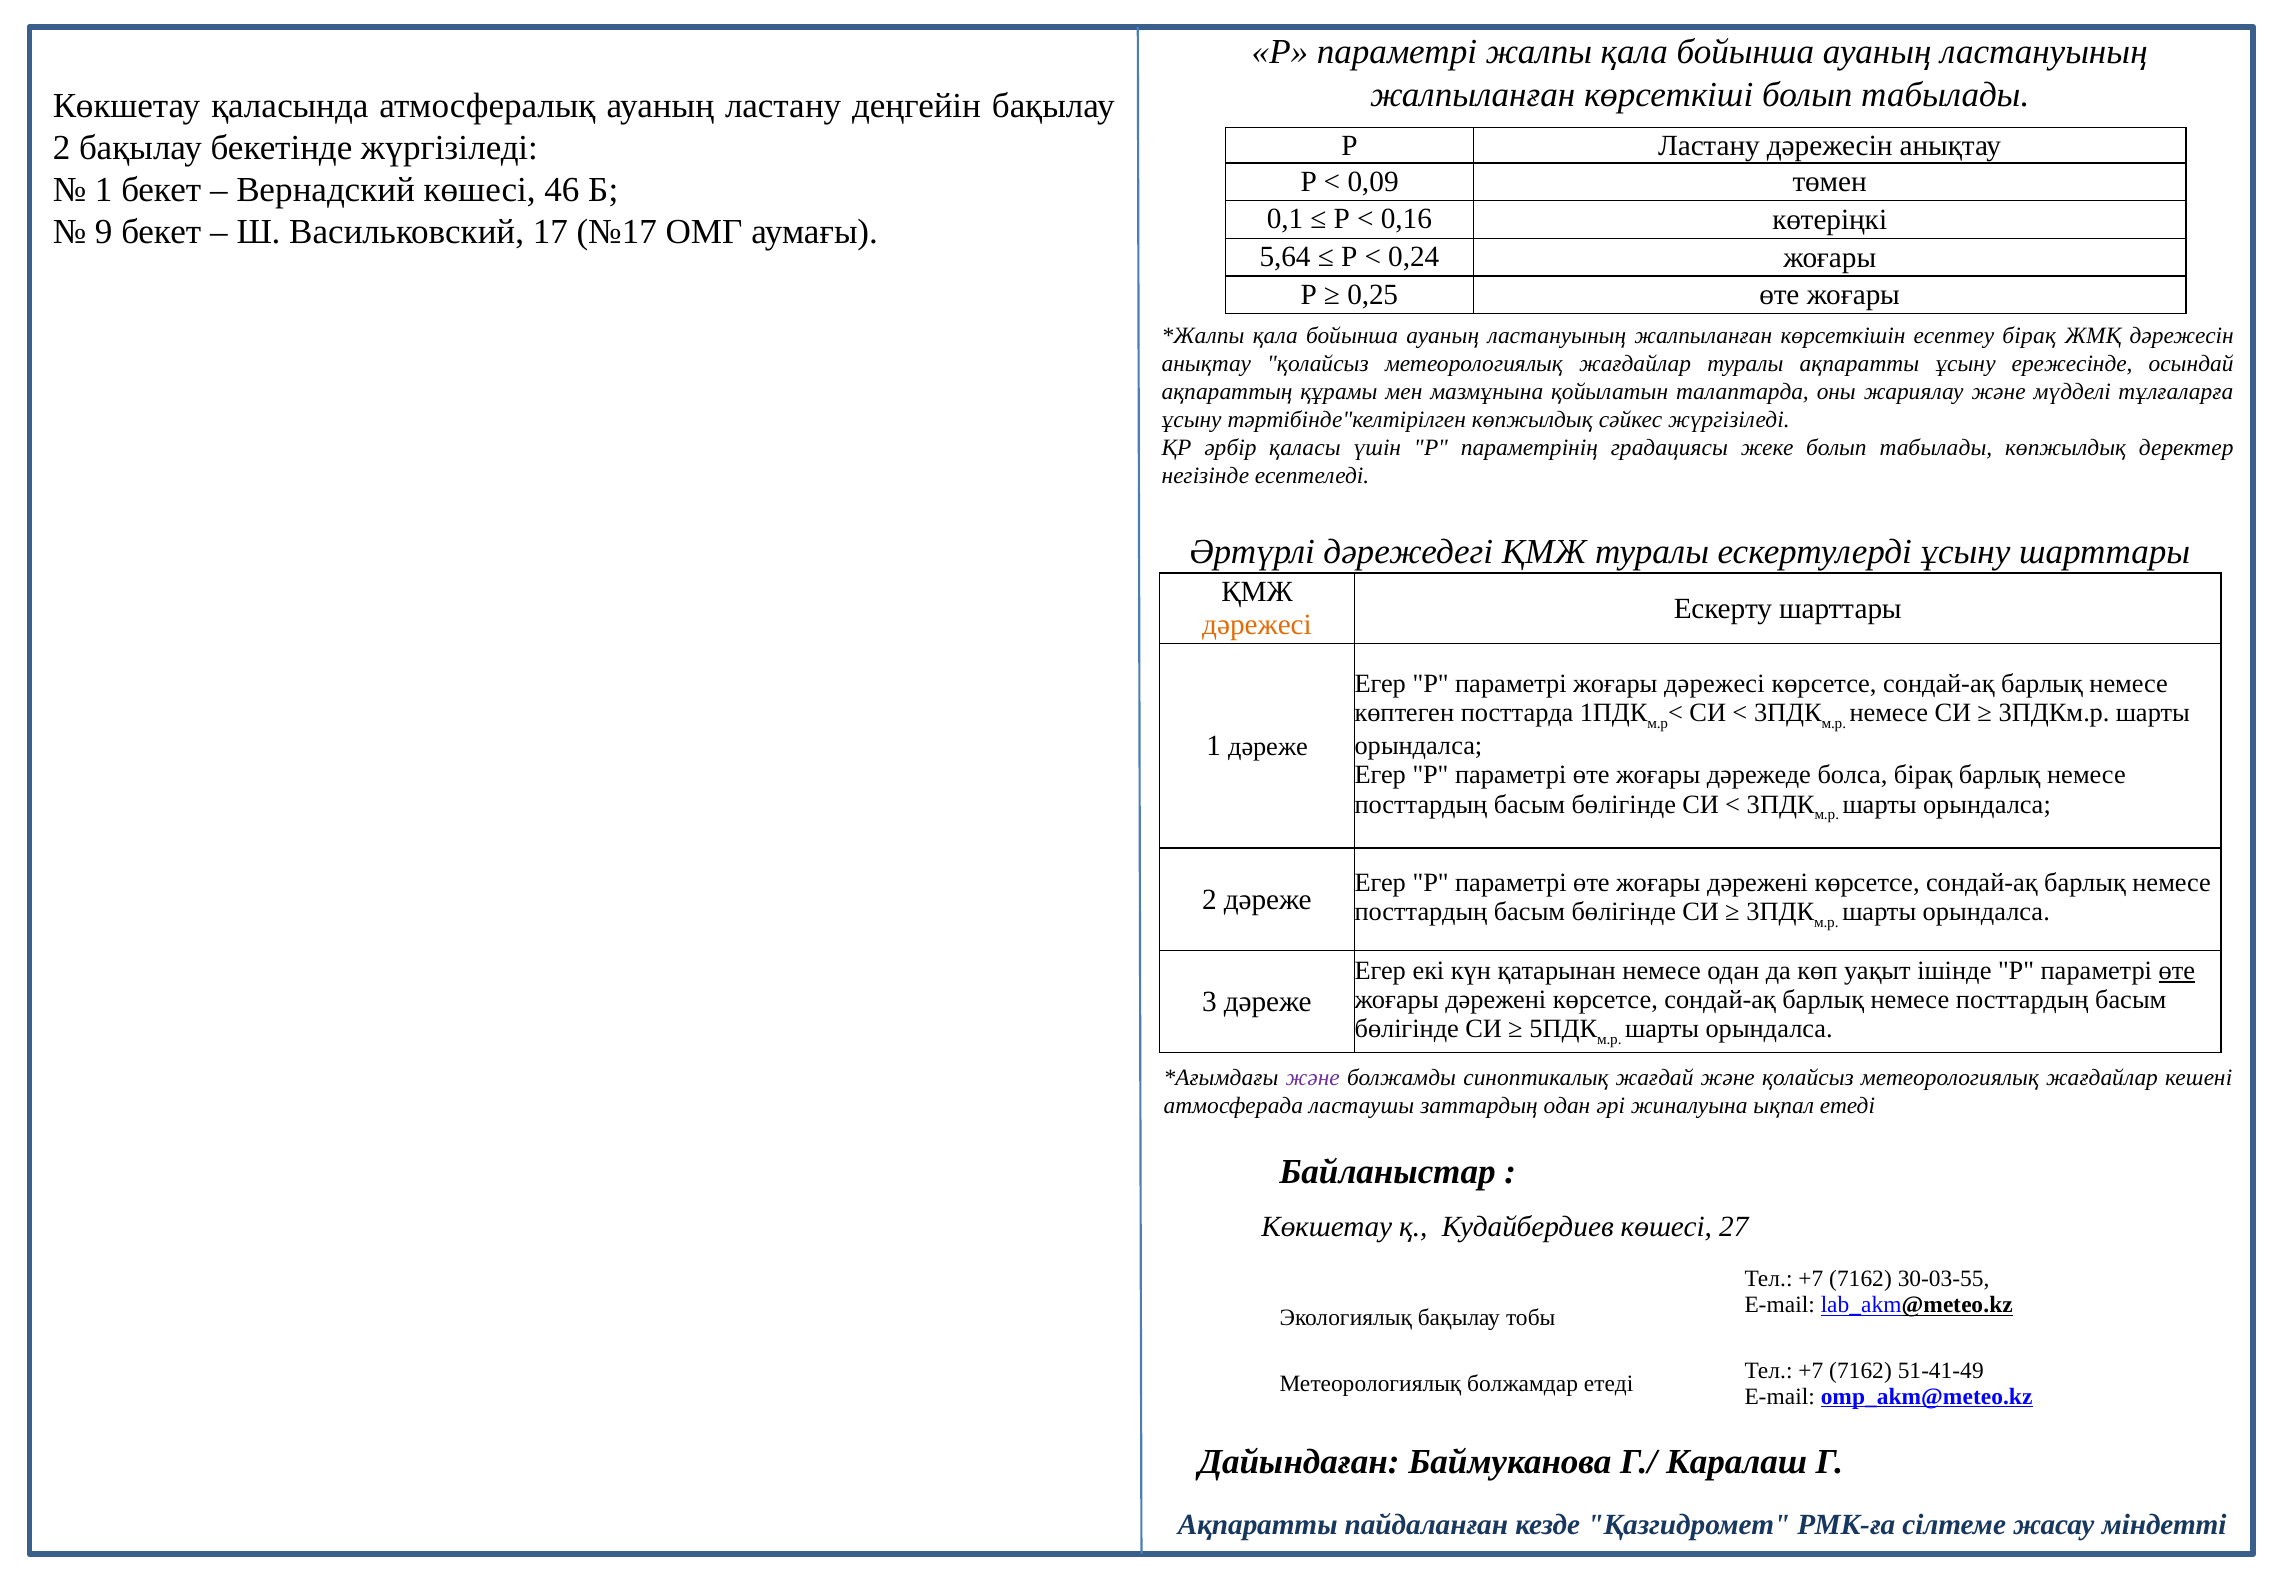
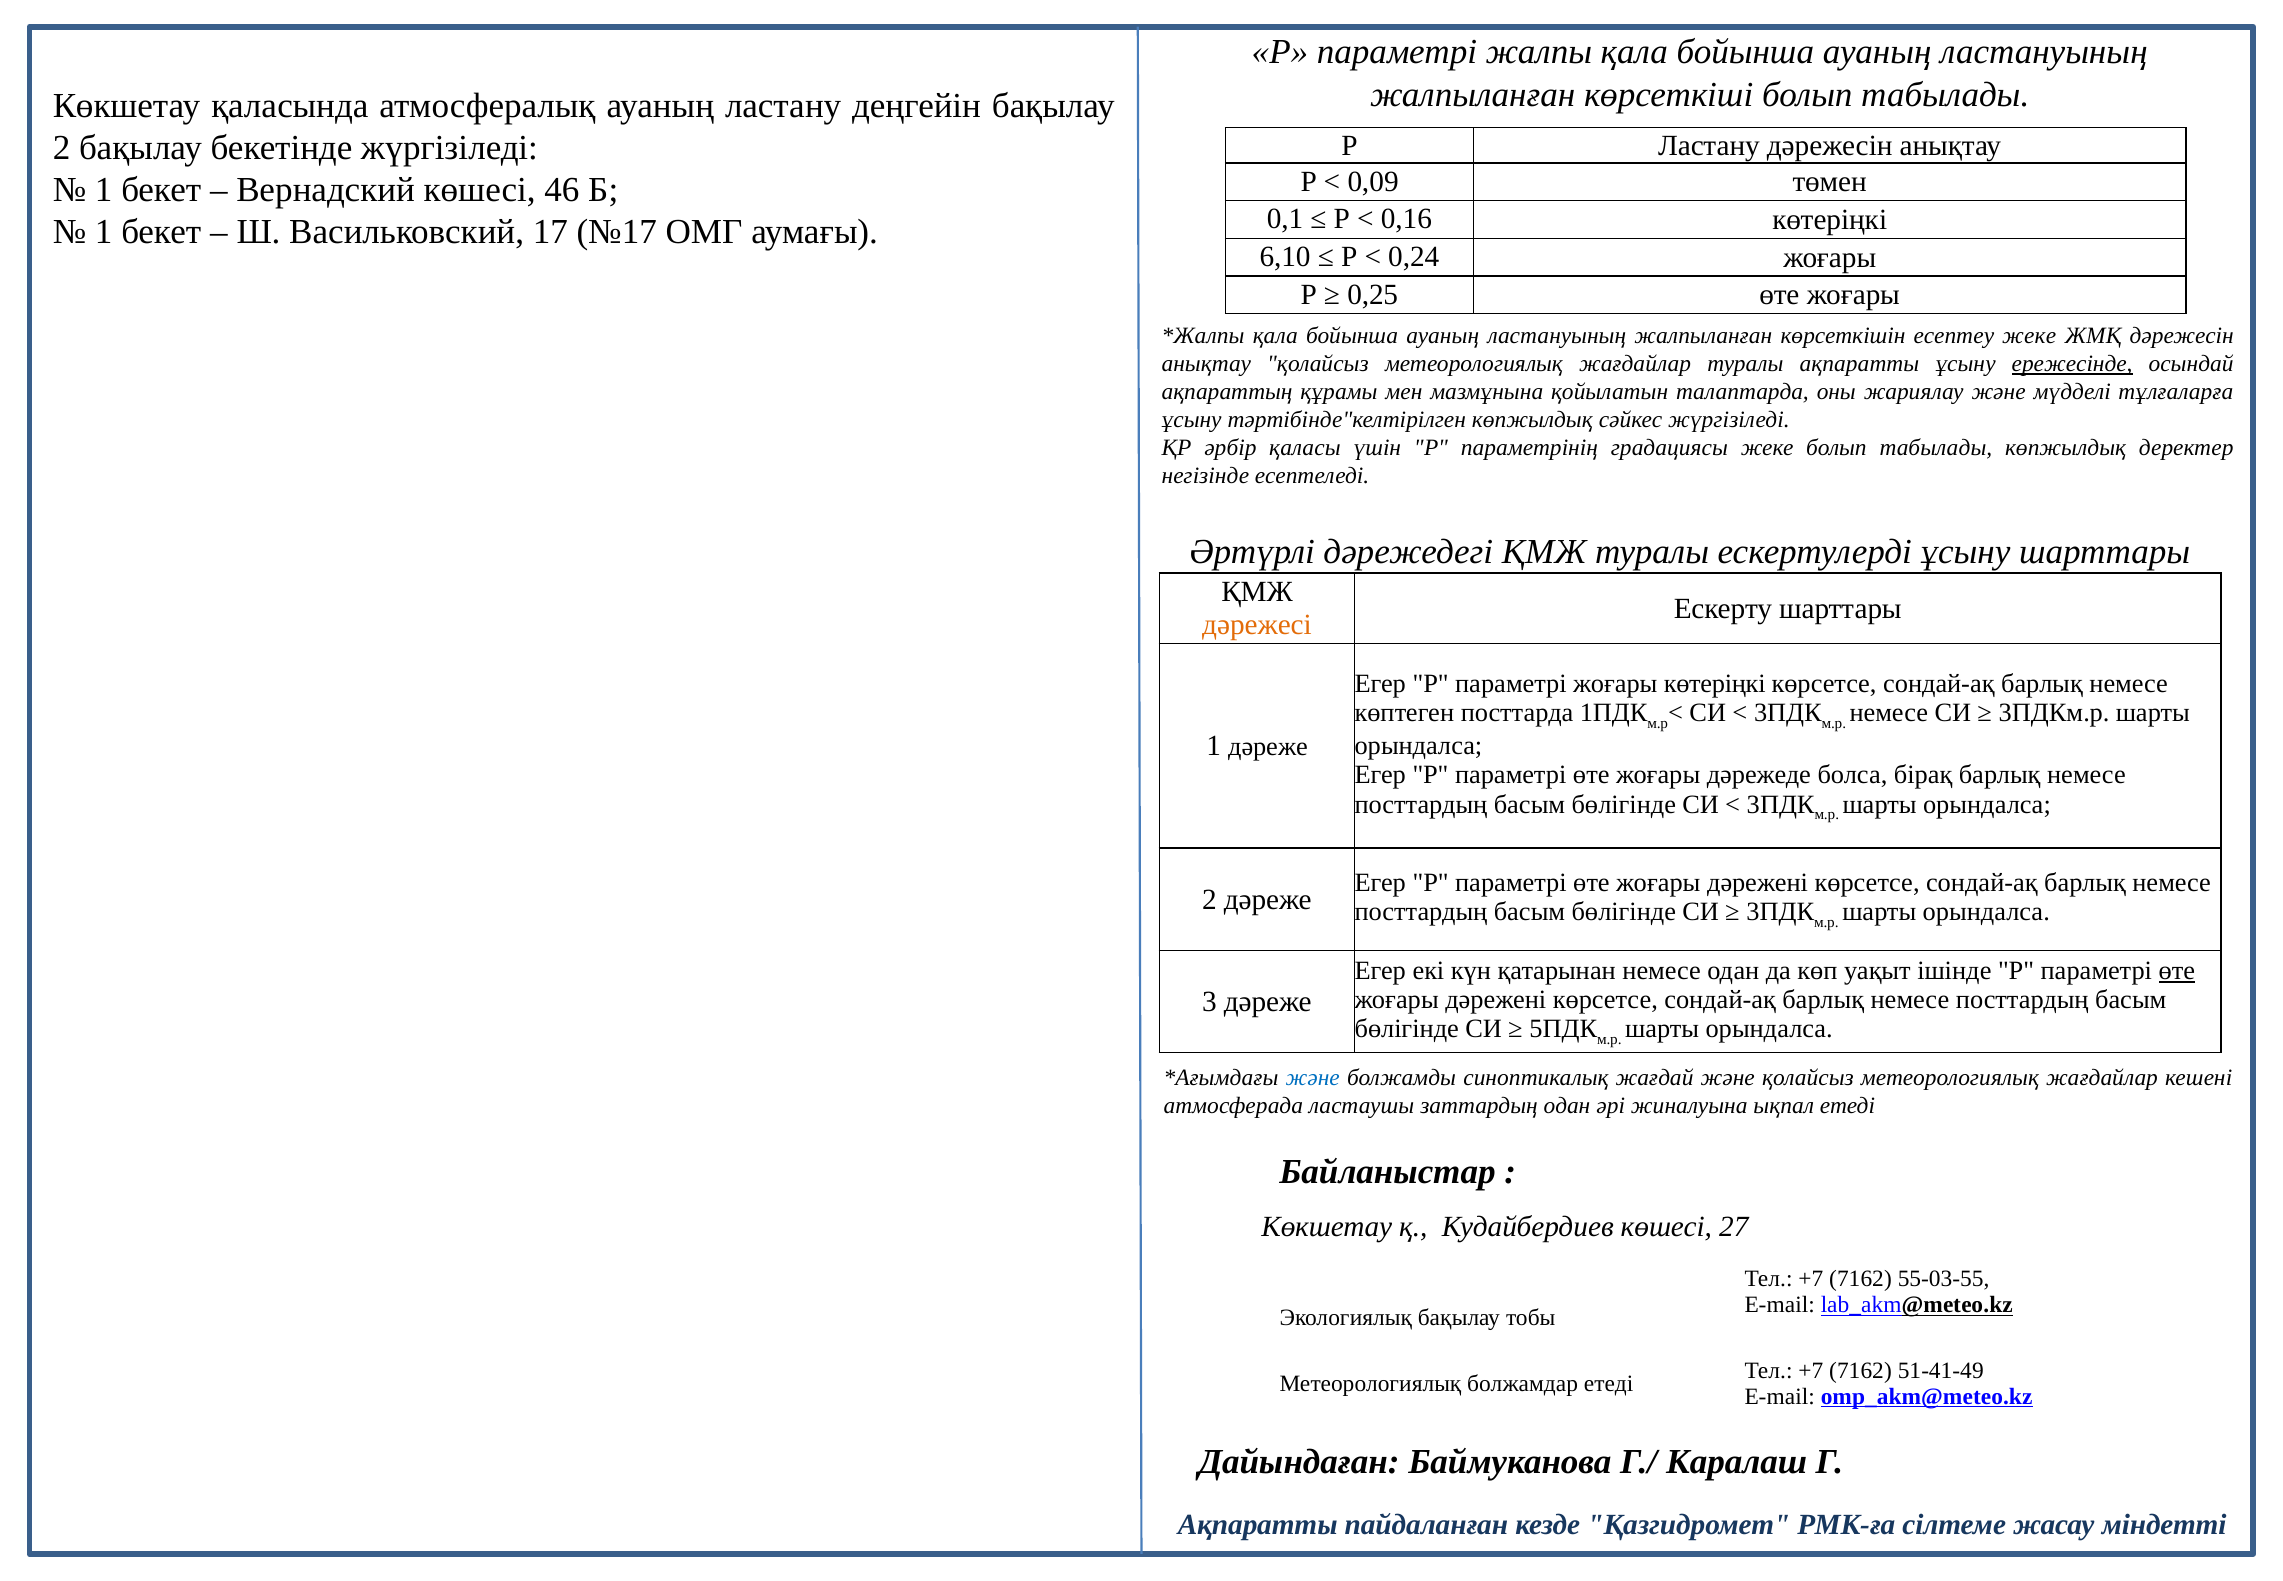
9 at (104, 232): 9 -> 1
5,64: 5,64 -> 6,10
есептеу бірақ: бірақ -> жеке
ережесінде underline: none -> present
жоғары дәрежесі: дәрежесі -> көтеріңкі
және at (1313, 1077) colour: purple -> blue
30-03-55: 30-03-55 -> 55-03-55
